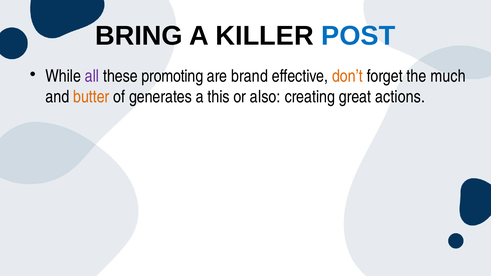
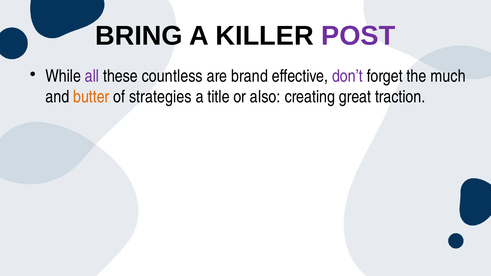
POST colour: blue -> purple
promoting: promoting -> countless
don’t colour: orange -> purple
generates: generates -> strategies
this: this -> title
actions: actions -> traction
